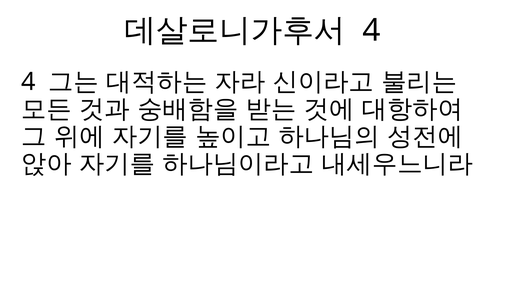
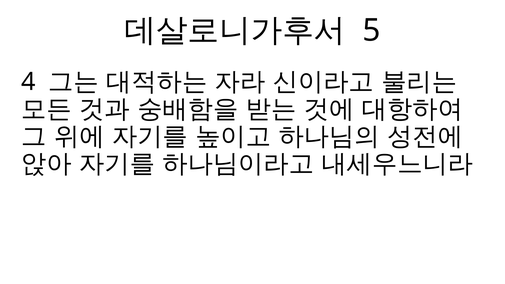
4 at (371, 30): 4 -> 5
